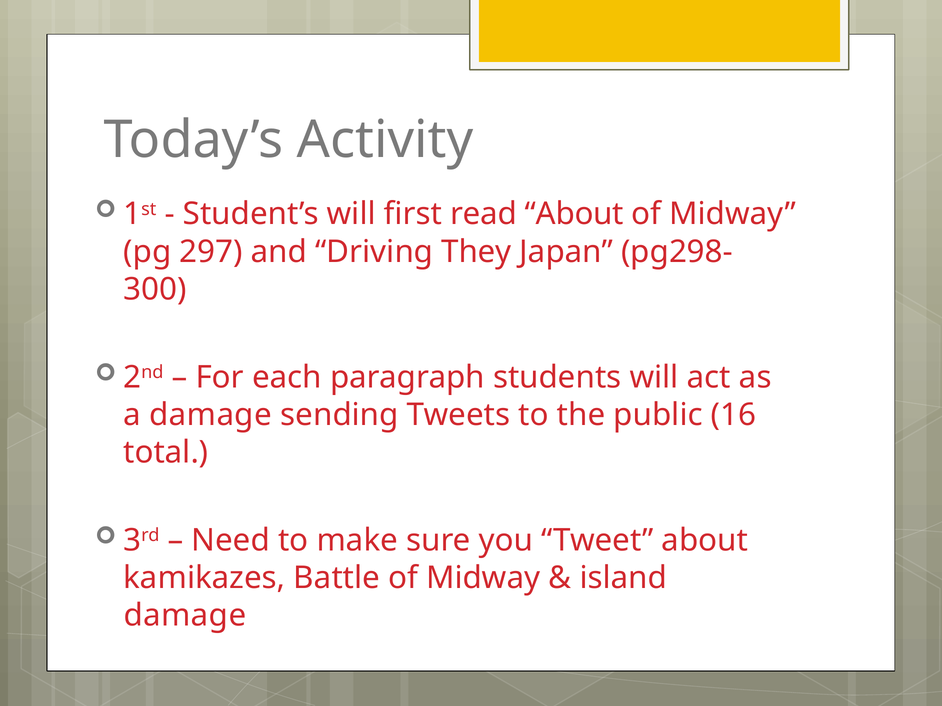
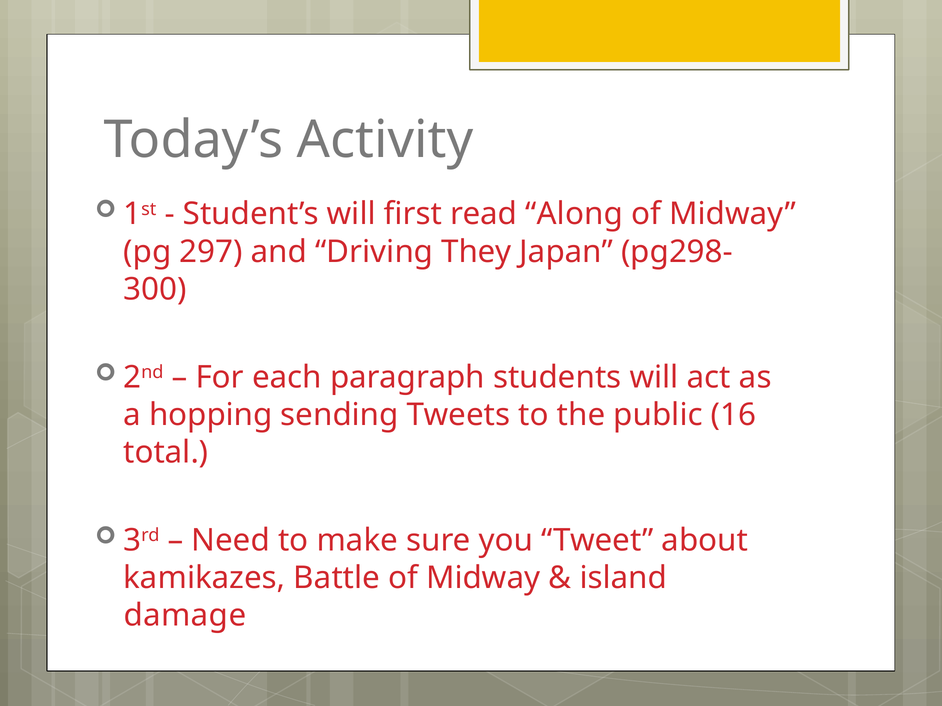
read About: About -> Along
a damage: damage -> hopping
